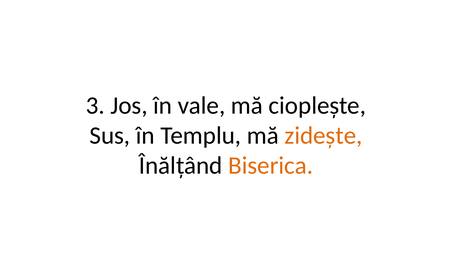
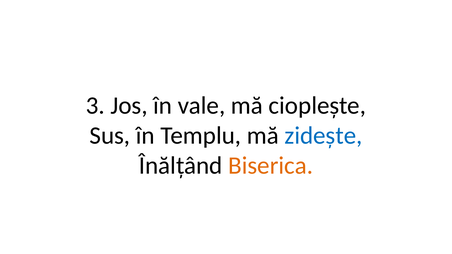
zidește colour: orange -> blue
